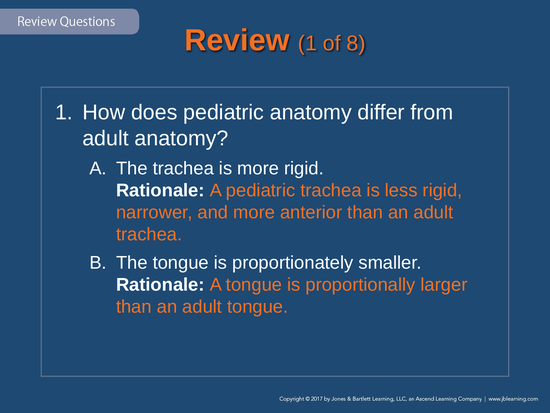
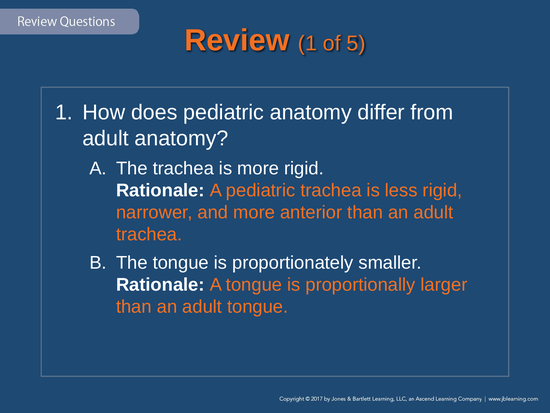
8: 8 -> 5
